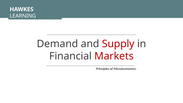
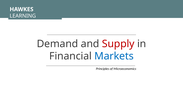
Markets colour: red -> blue
